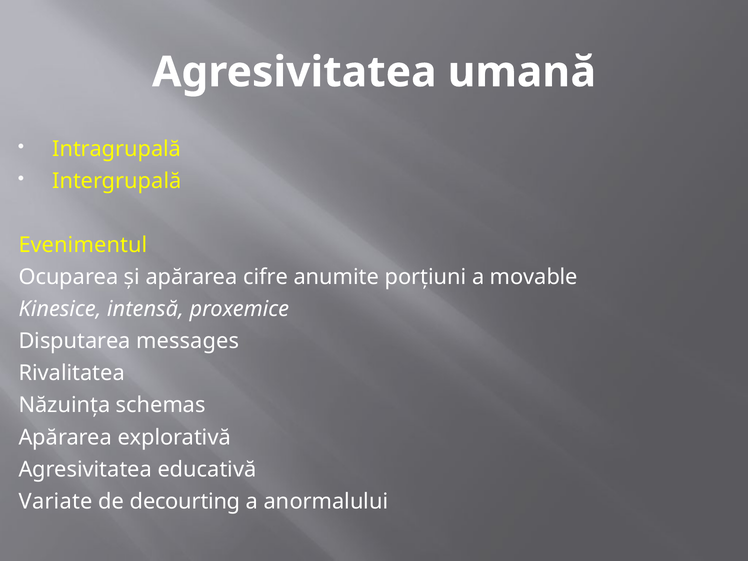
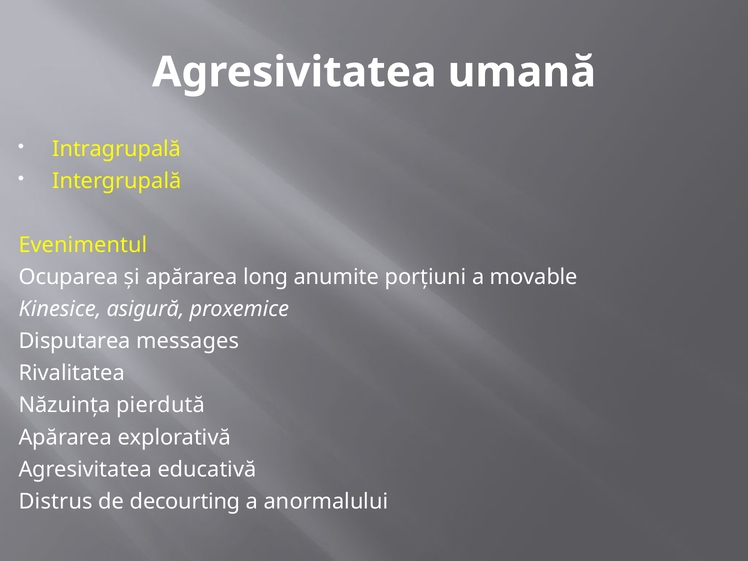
cifre: cifre -> long
intensă: intensă -> asigură
schemas: schemas -> pierdută
Variate: Variate -> Distrus
